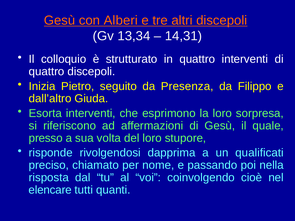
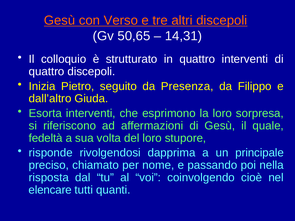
Alberi: Alberi -> Verso
13,34: 13,34 -> 50,65
presso: presso -> fedeltà
qualificati: qualificati -> principale
